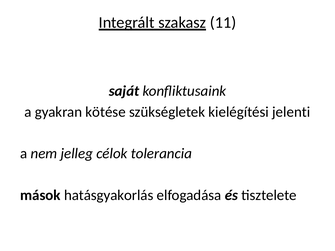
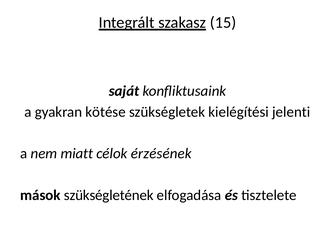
11: 11 -> 15
jelleg: jelleg -> miatt
tolerancia: tolerancia -> érzésének
hatásgyakorlás: hatásgyakorlás -> szükségletének
